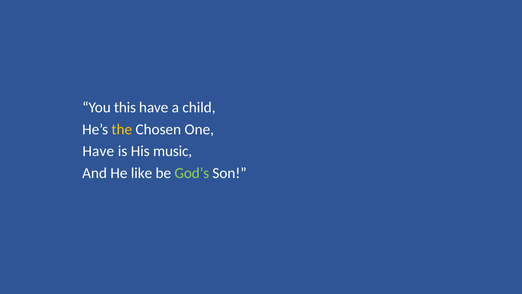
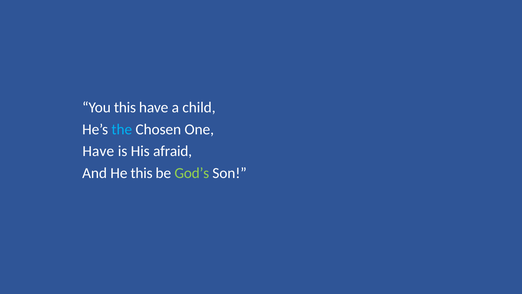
the colour: yellow -> light blue
music: music -> afraid
He like: like -> this
